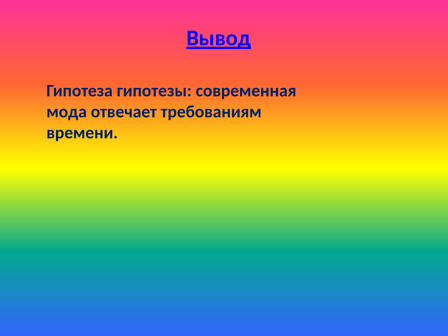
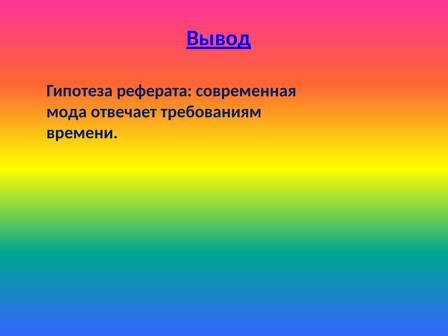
гипотезы: гипотезы -> реферата
